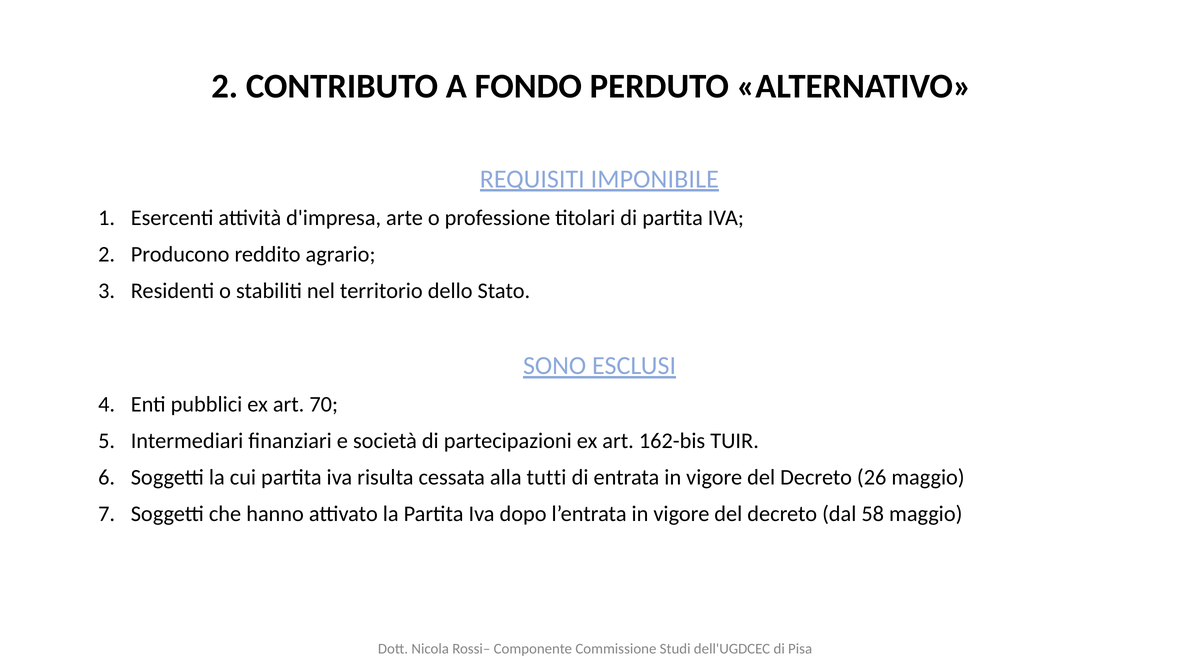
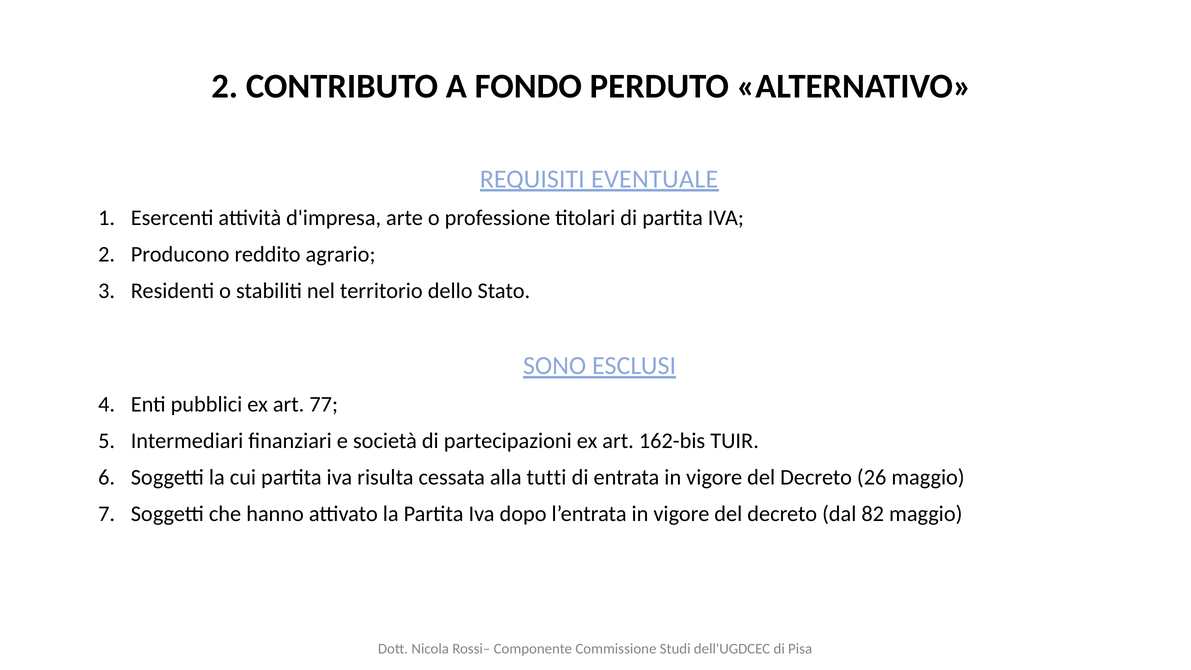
IMPONIBILE: IMPONIBILE -> EVENTUALE
70: 70 -> 77
58: 58 -> 82
